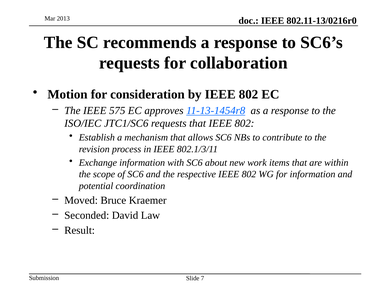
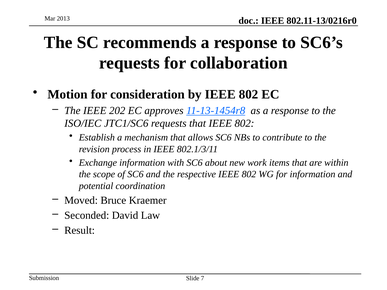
575: 575 -> 202
